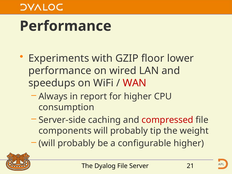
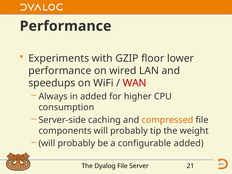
in report: report -> added
compressed colour: red -> orange
configurable higher: higher -> added
